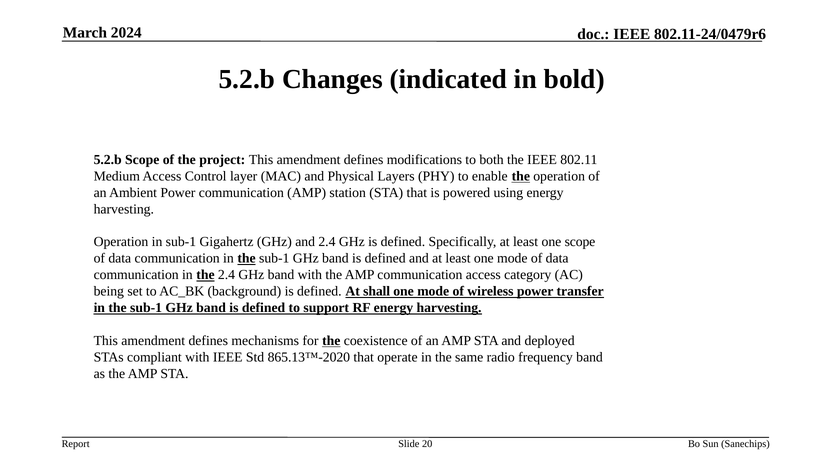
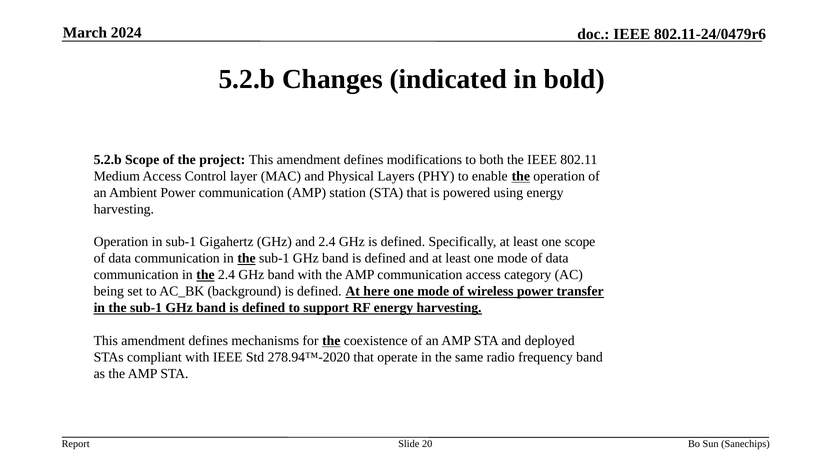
shall: shall -> here
865.13™-2020: 865.13™-2020 -> 278.94™-2020
